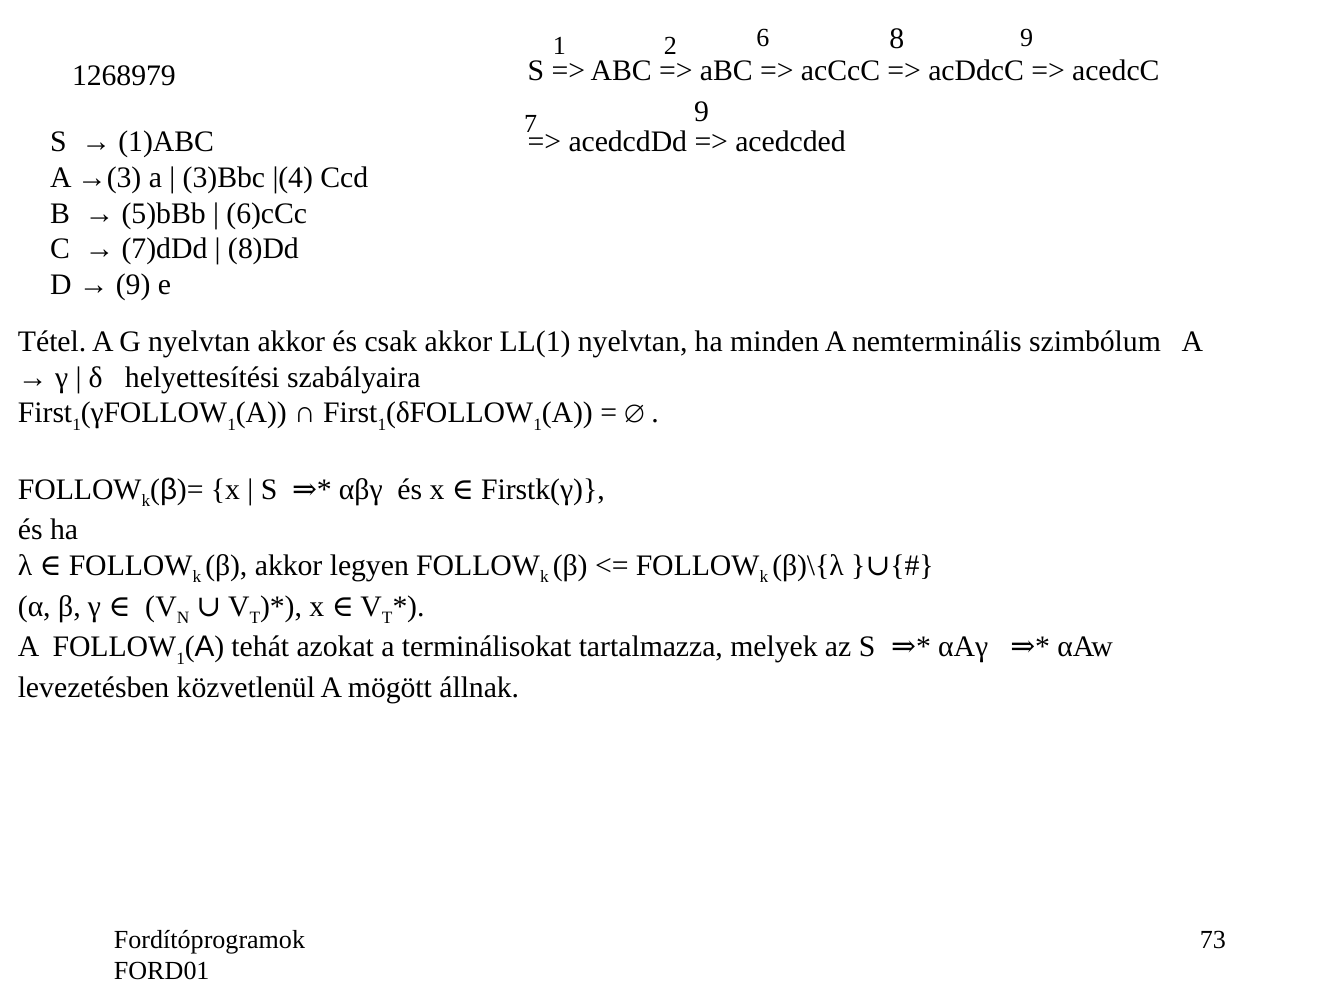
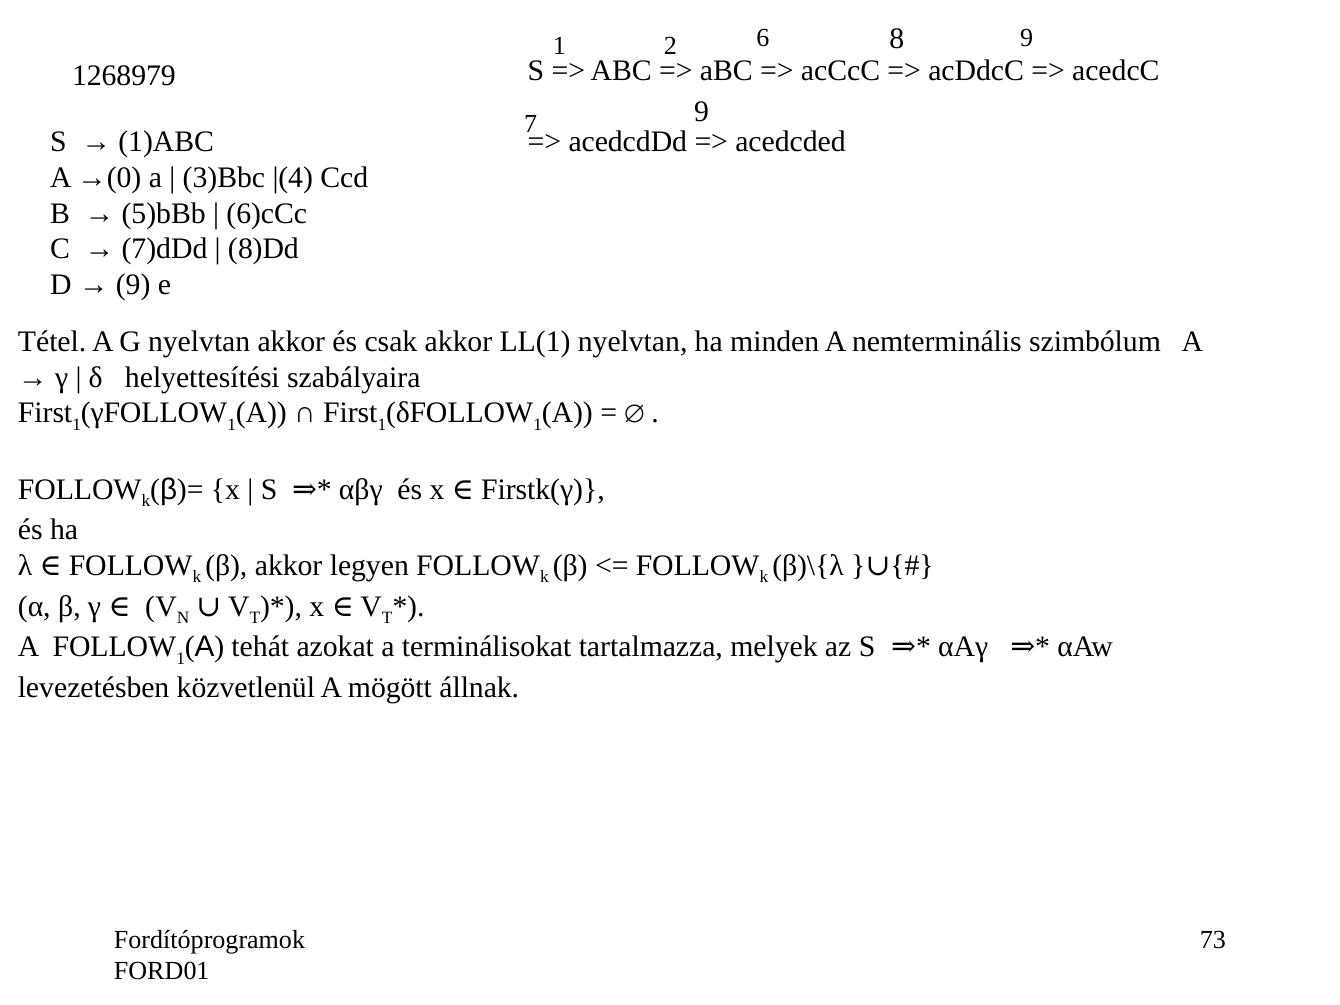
→(3: →(3 -> →(0
